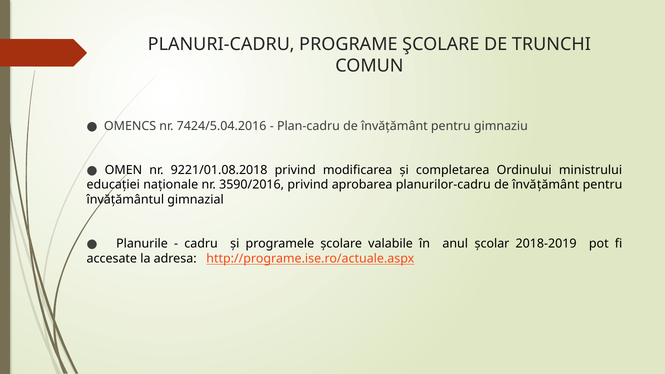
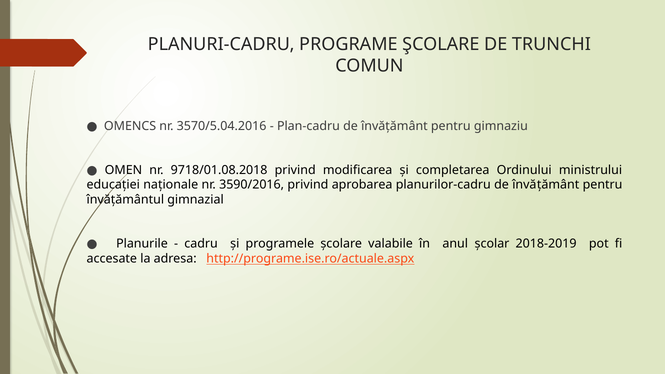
7424/5.04.2016: 7424/5.04.2016 -> 3570/5.04.2016
9221/01.08.2018: 9221/01.08.2018 -> 9718/01.08.2018
